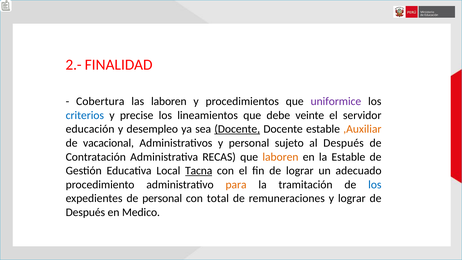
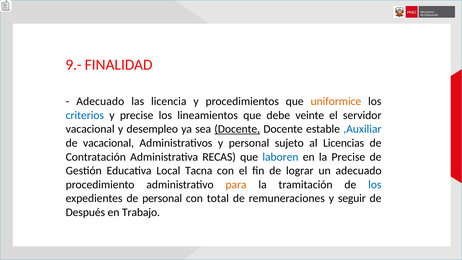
2.-: 2.- -> 9.-
Cobertura at (100, 101): Cobertura -> Adecuado
las laboren: laboren -> licencia
uniformice colour: purple -> orange
educación at (90, 129): educación -> vacacional
,Auxiliar colour: orange -> blue
al Después: Después -> Licencias
laboren at (280, 157) colour: orange -> blue
la Estable: Estable -> Precise
Tacna underline: present -> none
y lograr: lograr -> seguir
Medico: Medico -> Trabajo
